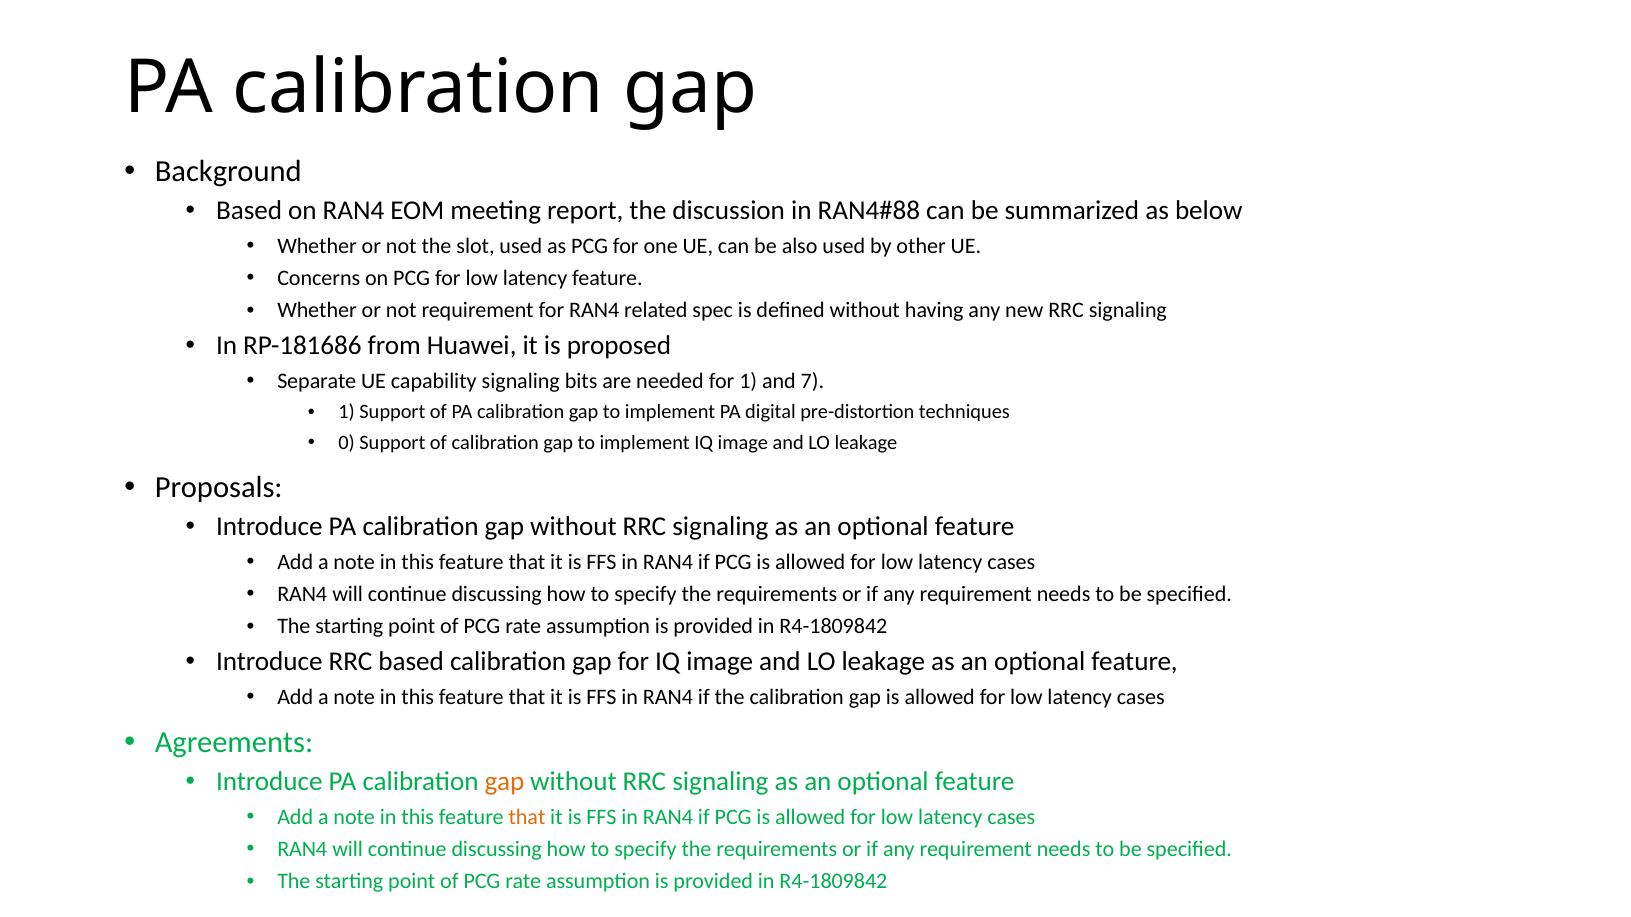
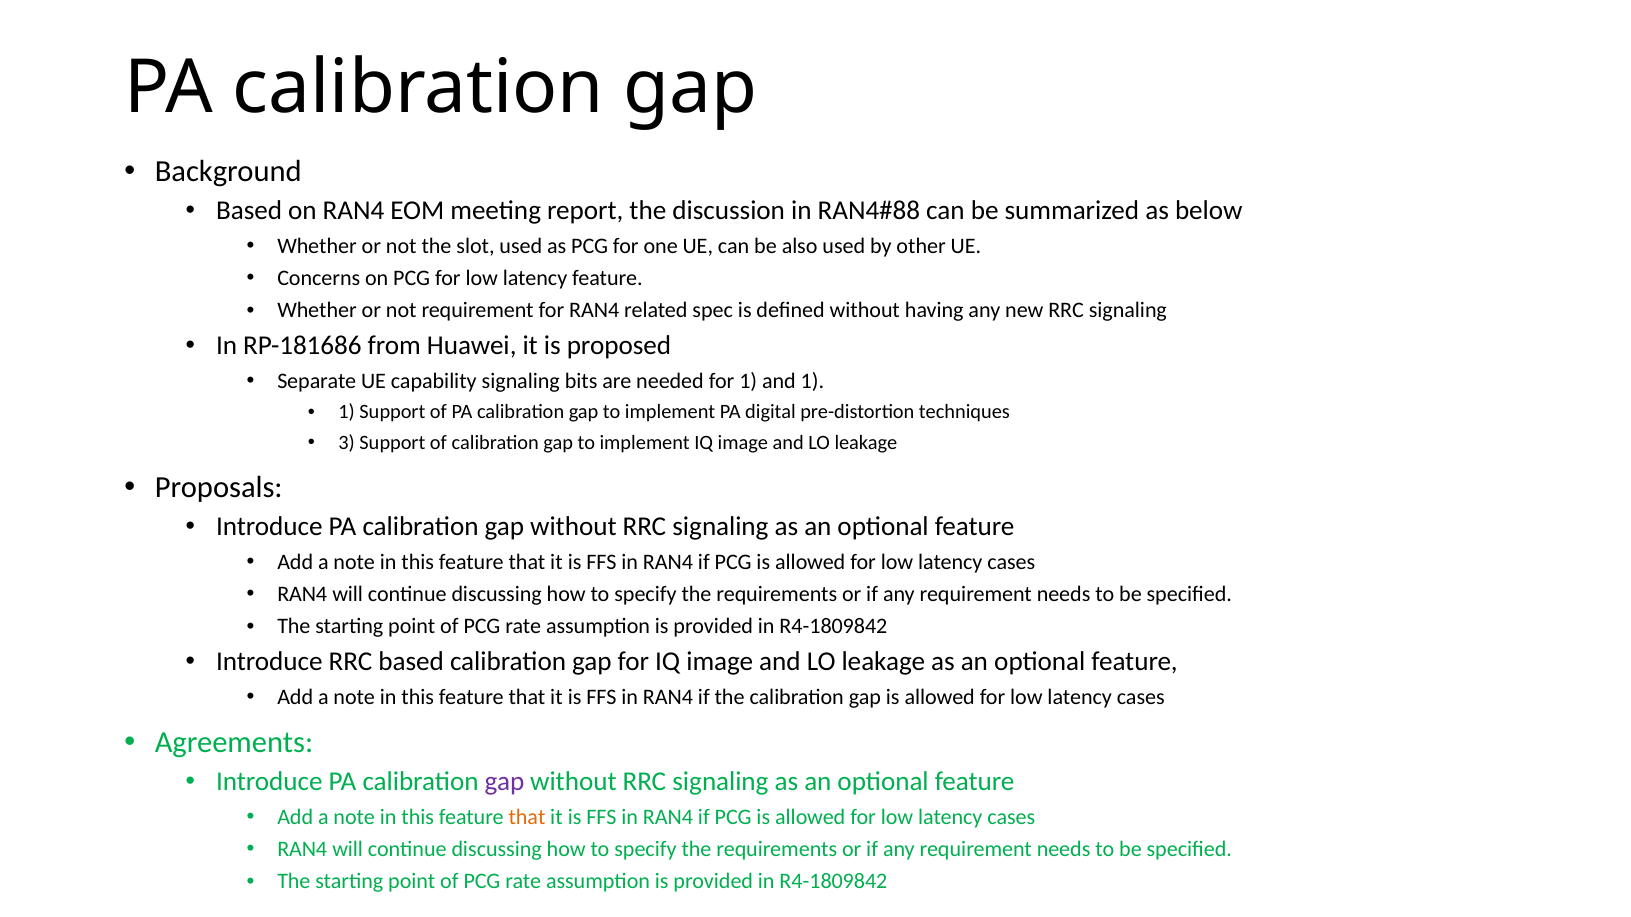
and 7: 7 -> 1
0: 0 -> 3
gap at (504, 782) colour: orange -> purple
